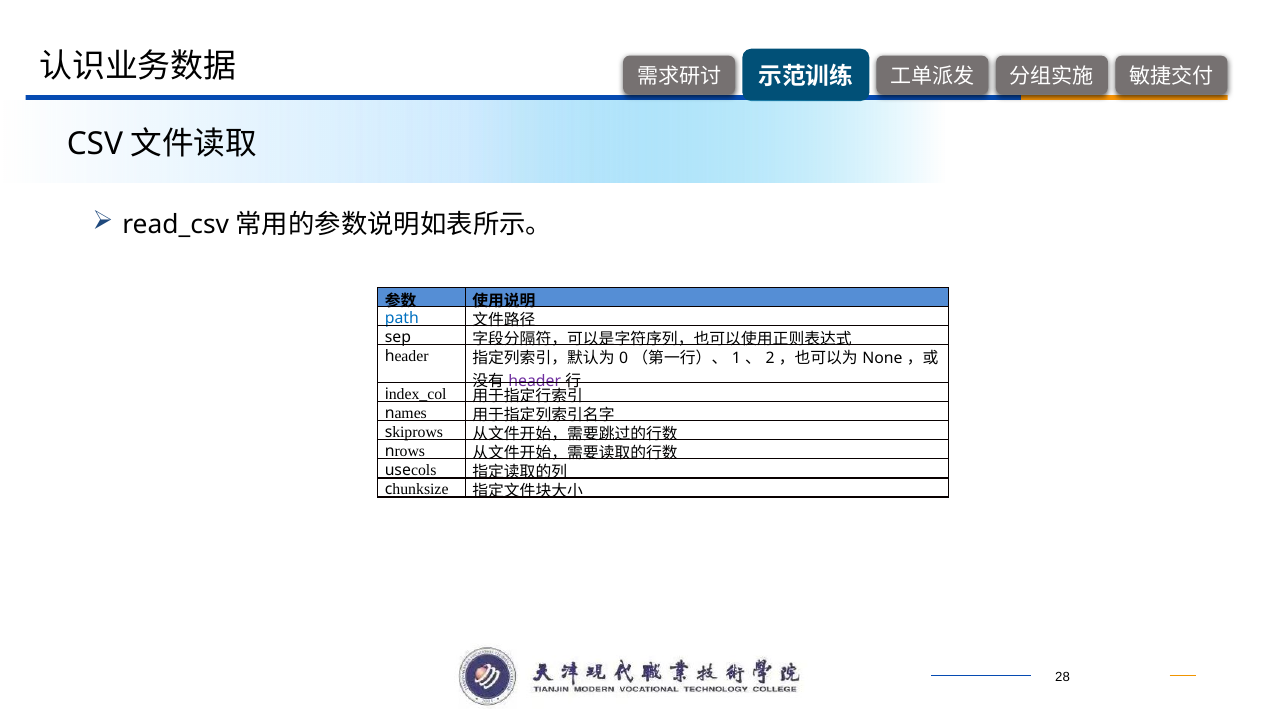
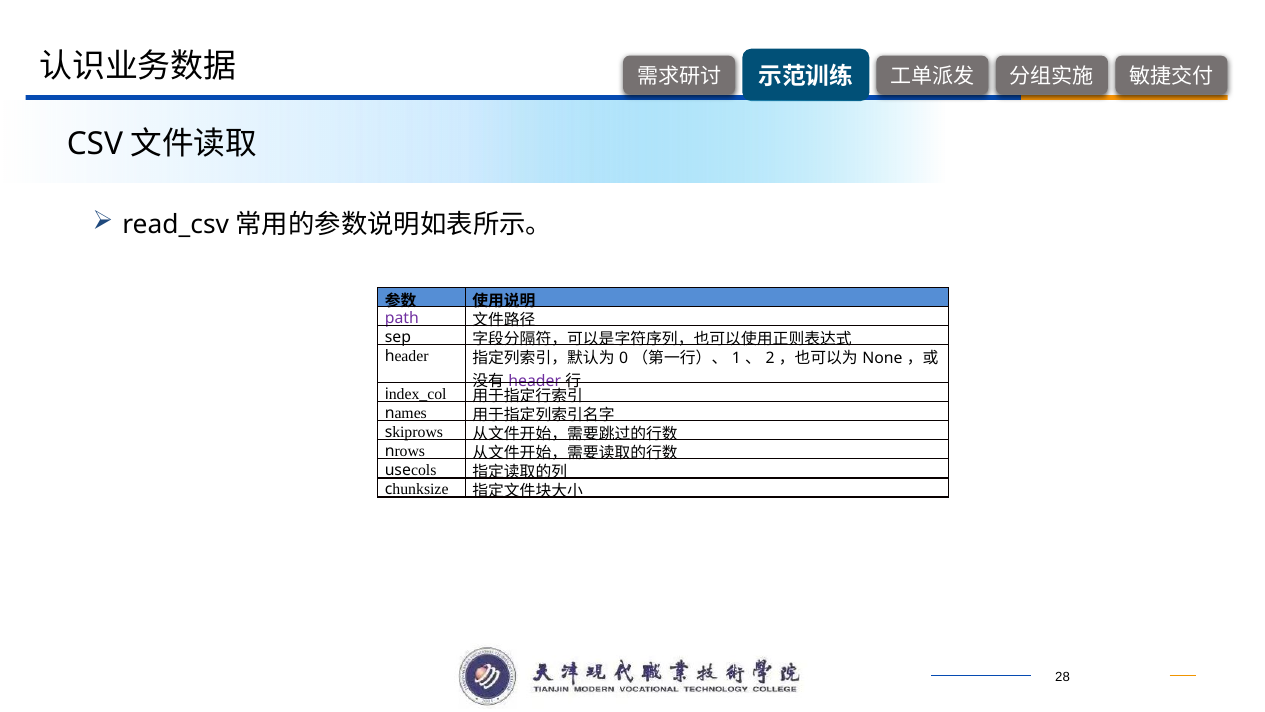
path colour: blue -> purple
